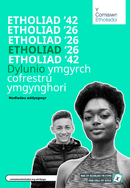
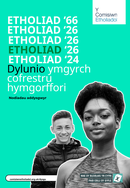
42 at (71, 20): 42 -> 66
42 at (72, 60): 42 -> 24
Dylunio colour: green -> black
ymgynghori: ymgynghori -> hymgorffori
